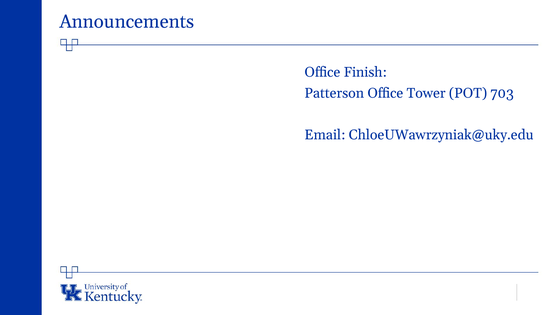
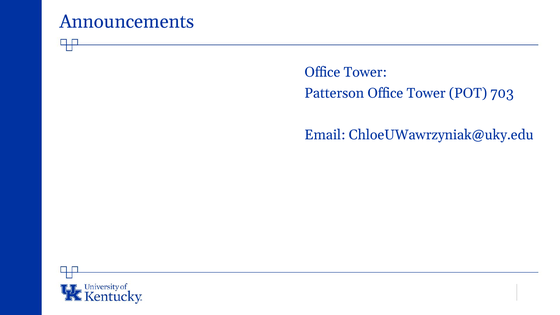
Finish at (365, 72): Finish -> Tower
